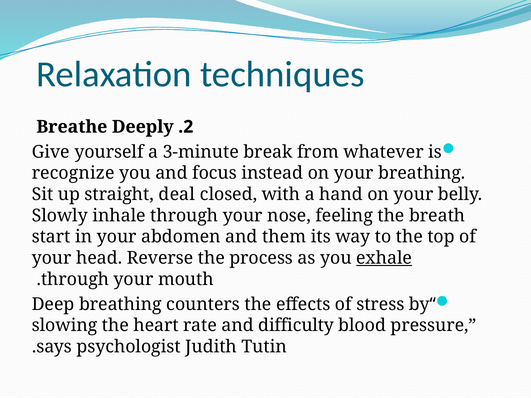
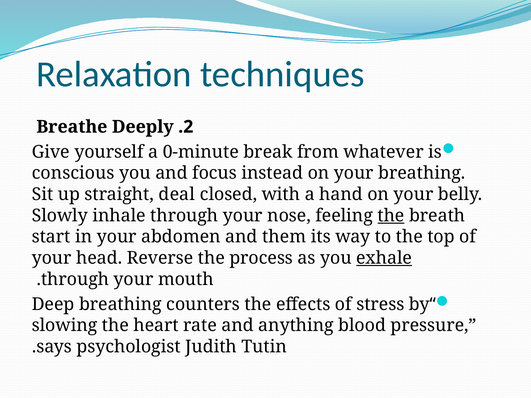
3-minute: 3-minute -> 0-minute
recognize: recognize -> conscious
the at (391, 216) underline: none -> present
difficulty: difficulty -> anything
